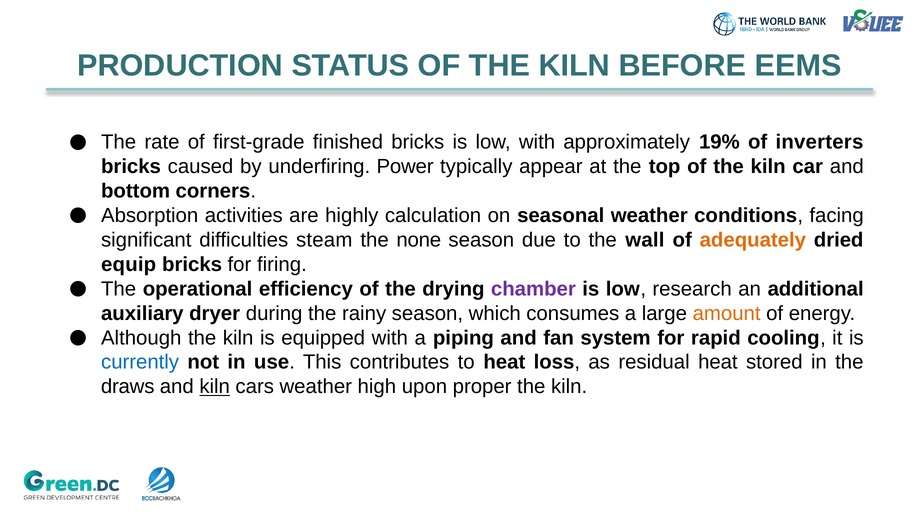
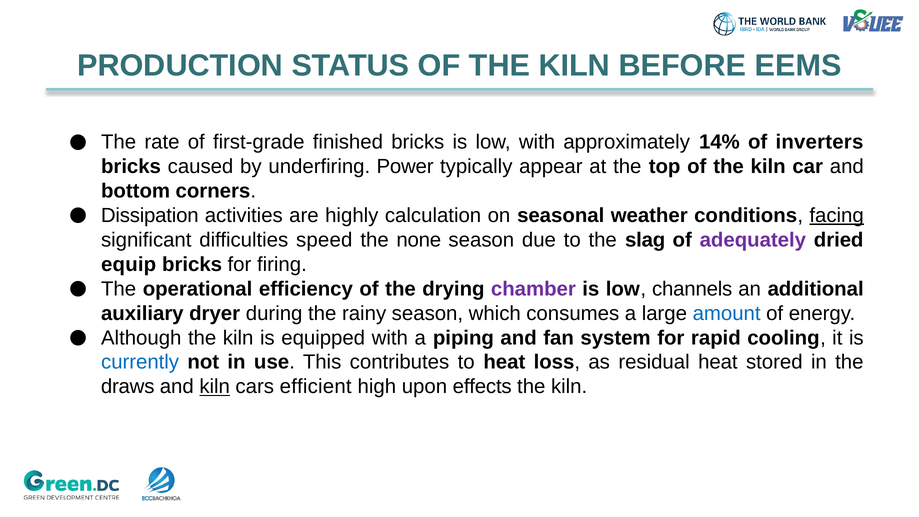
19%: 19% -> 14%
Absorption: Absorption -> Dissipation
facing underline: none -> present
steam: steam -> speed
wall: wall -> slag
adequately colour: orange -> purple
research: research -> channels
amount colour: orange -> blue
cars weather: weather -> efficient
proper: proper -> effects
